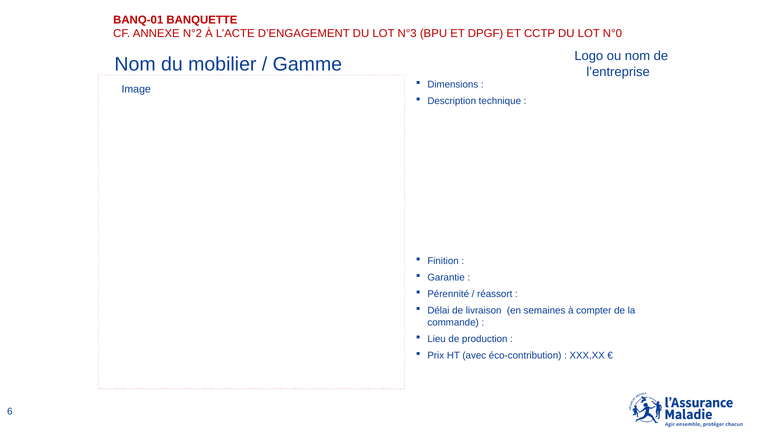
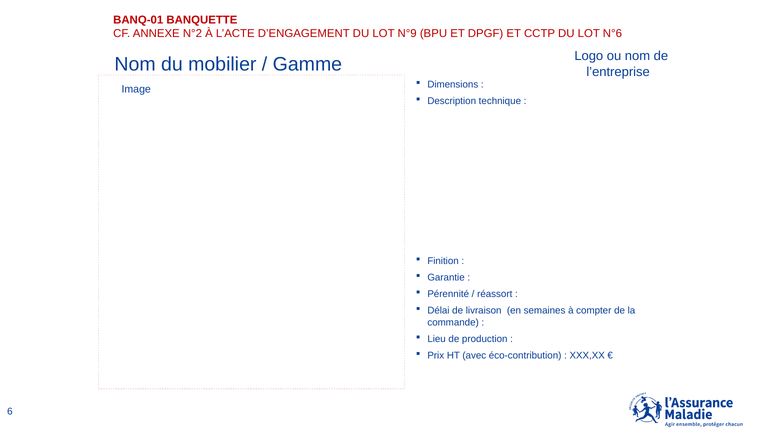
N°3: N°3 -> N°9
N°0: N°0 -> N°6
